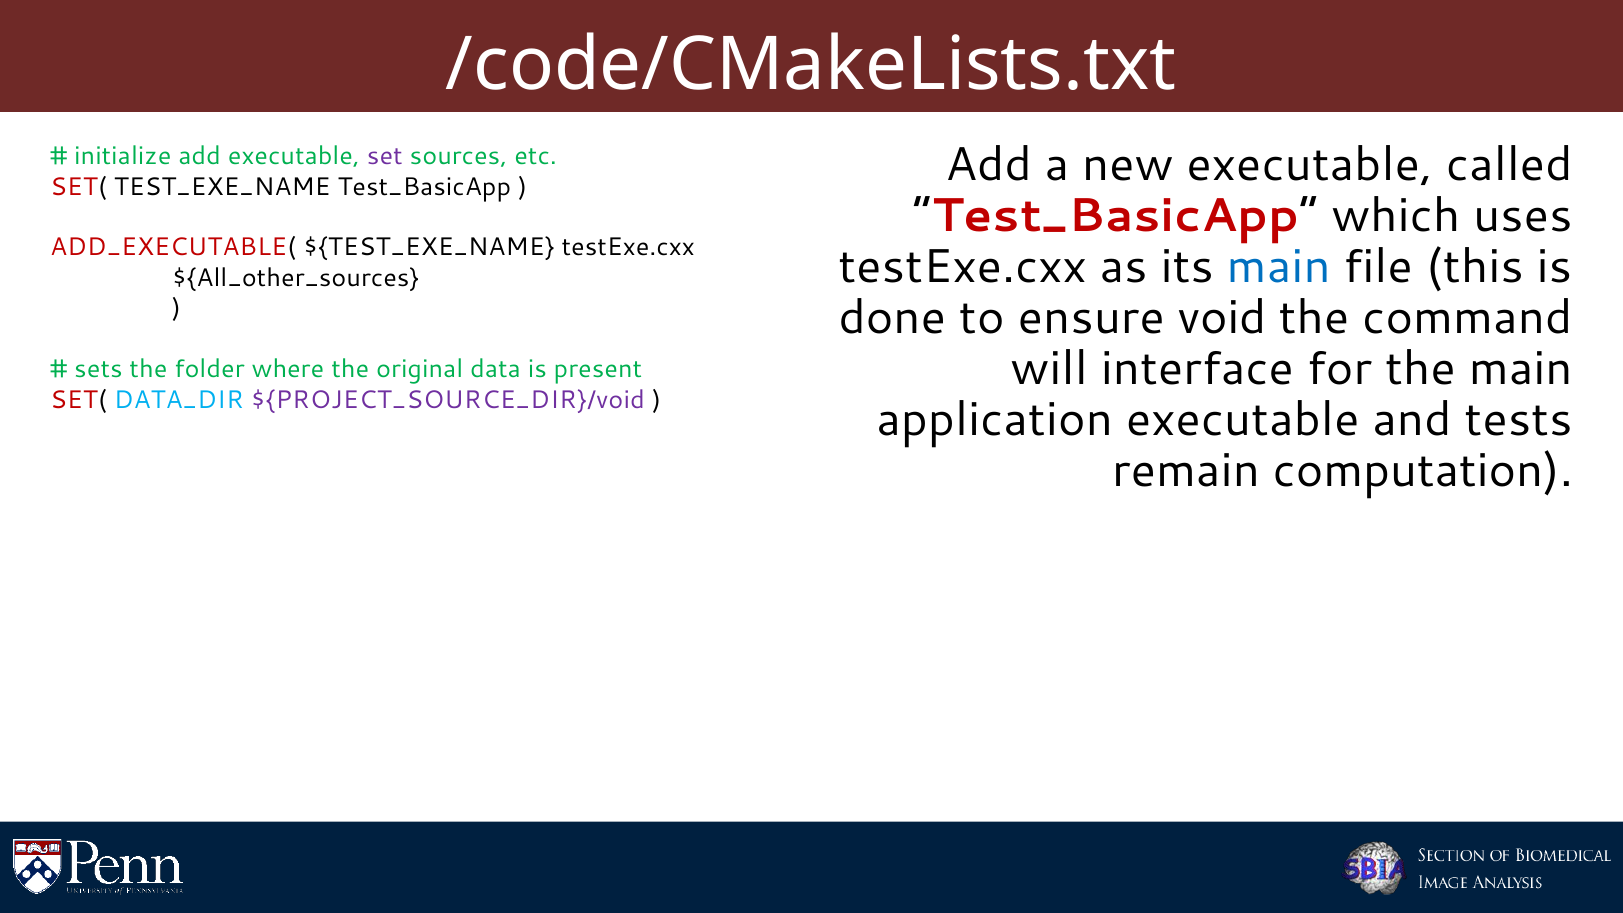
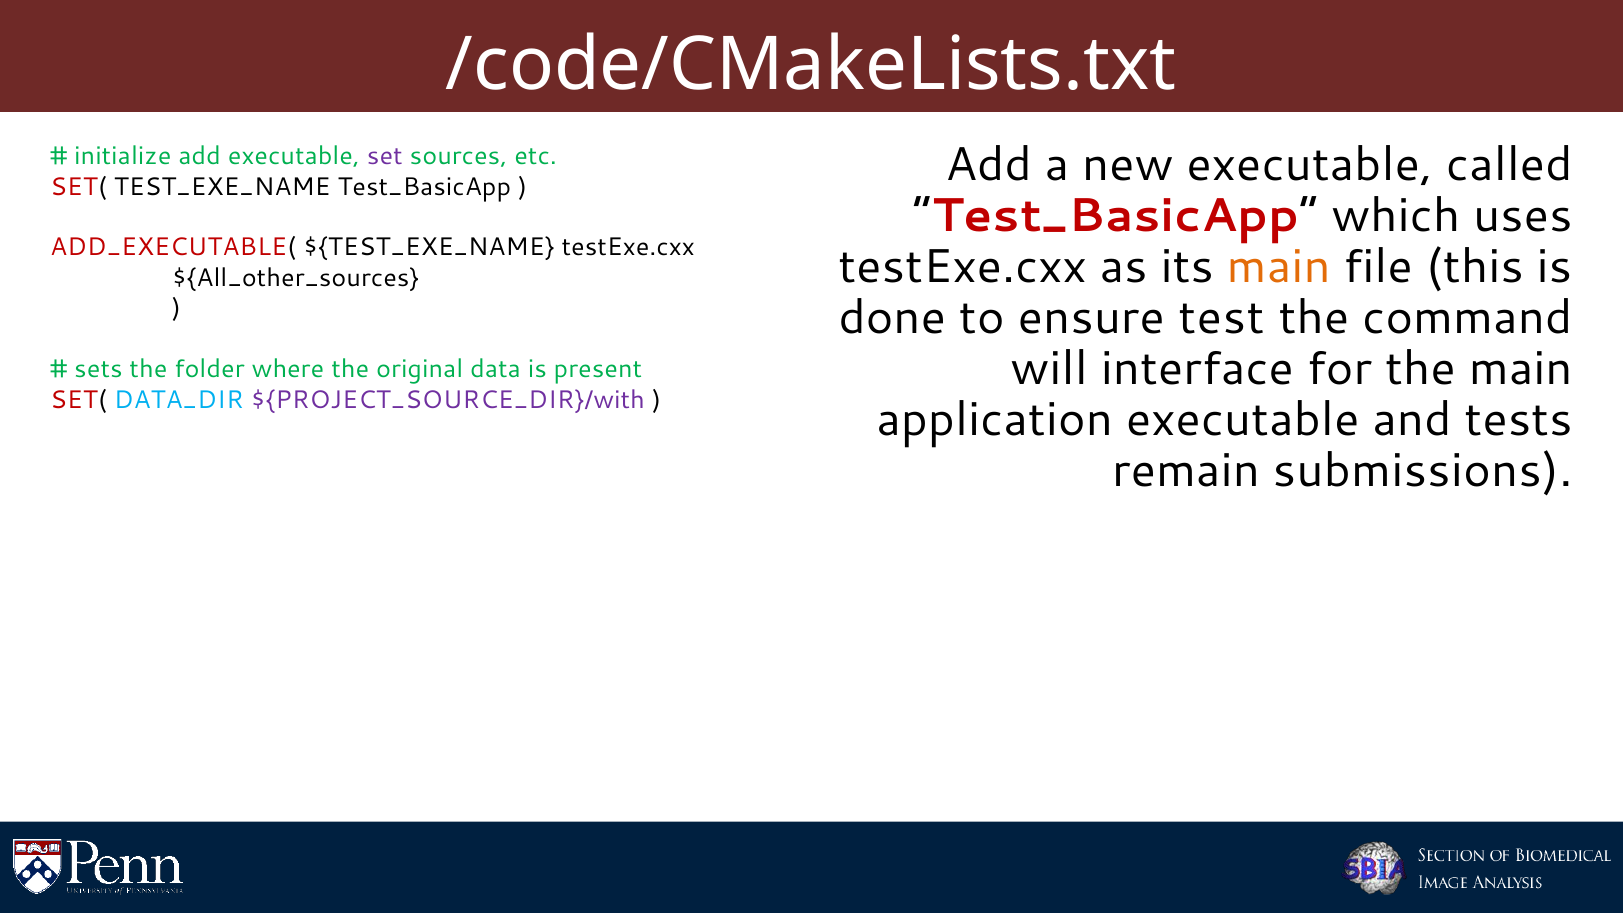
main at (1279, 267) colour: blue -> orange
ensure void: void -> test
${PROJECT_SOURCE_DIR}/void: ${PROJECT_SOURCE_DIR}/void -> ${PROJECT_SOURCE_DIR}/with
computation: computation -> submissions
